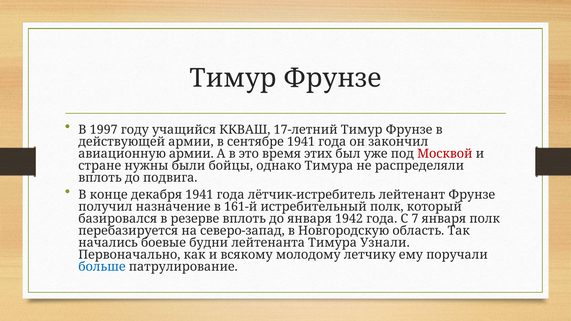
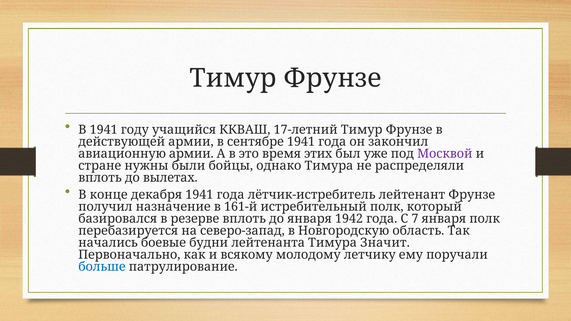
В 1997: 1997 -> 1941
Москвой colour: red -> purple
подвига: подвига -> вылетах
Узнали: Узнали -> Значит
